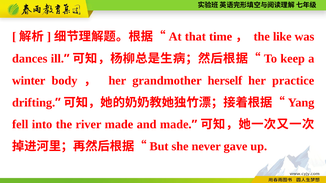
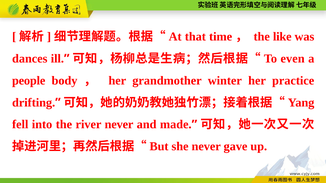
keep: keep -> even
winter: winter -> people
herself: herself -> winter
river made: made -> never
